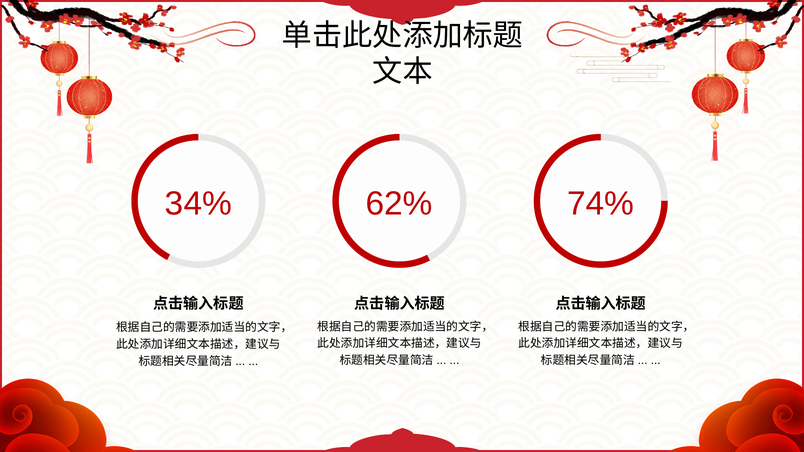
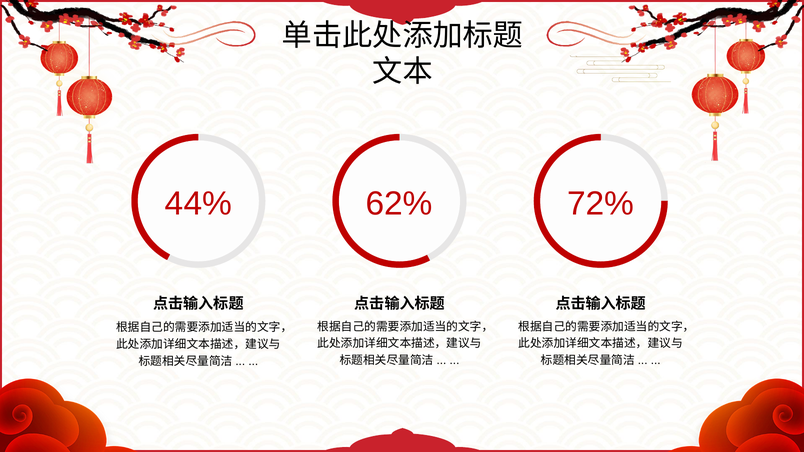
34%: 34% -> 44%
74%: 74% -> 72%
